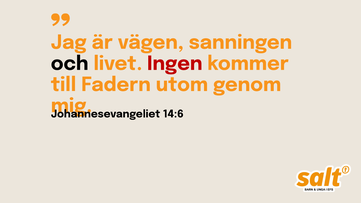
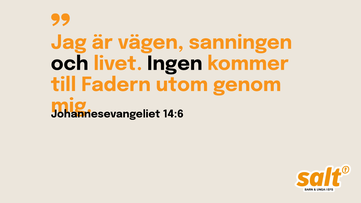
Ingen colour: red -> black
